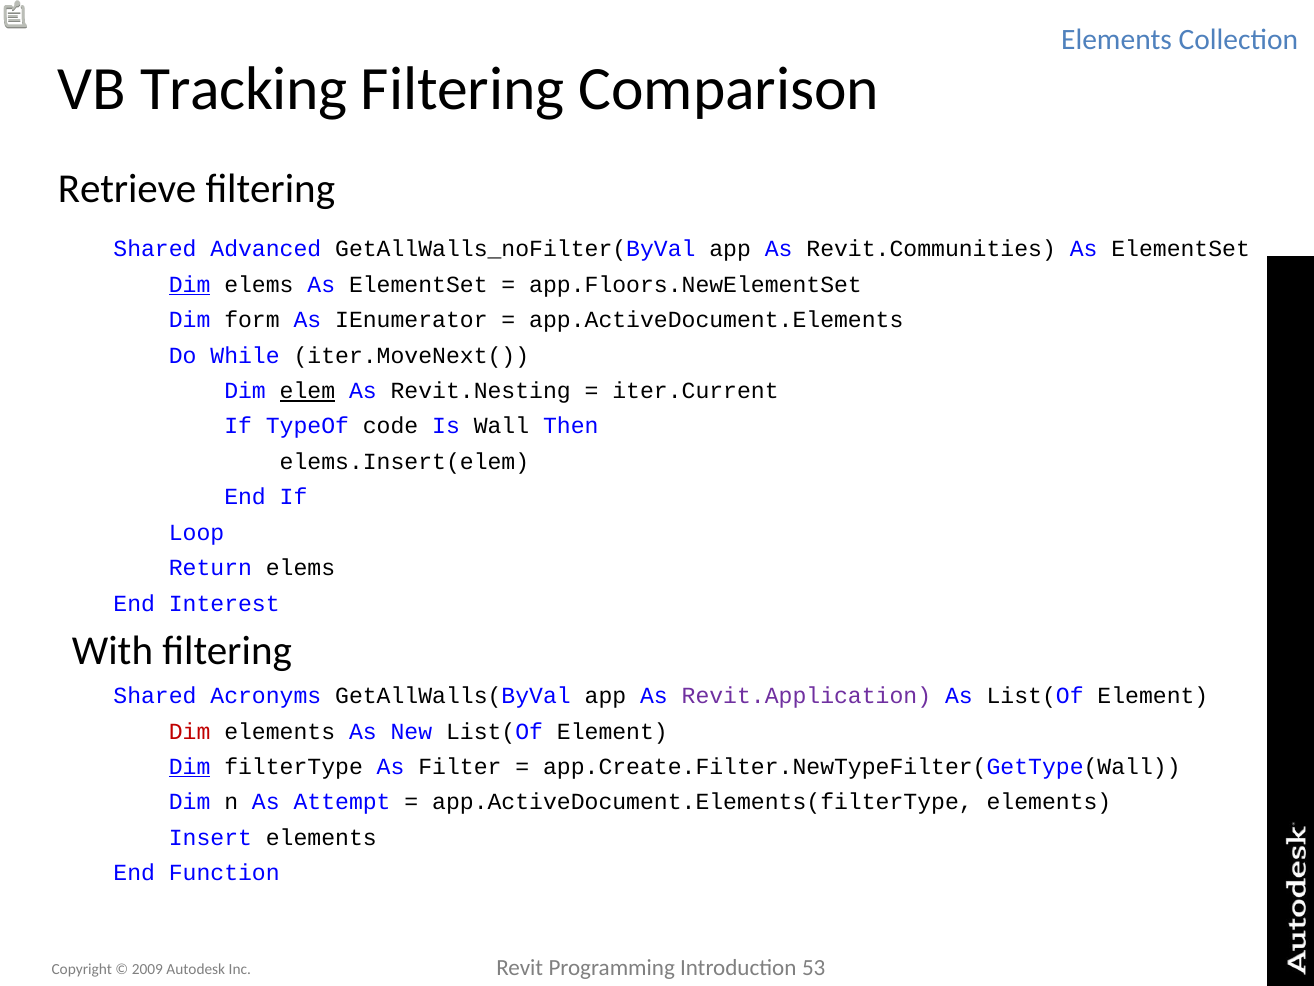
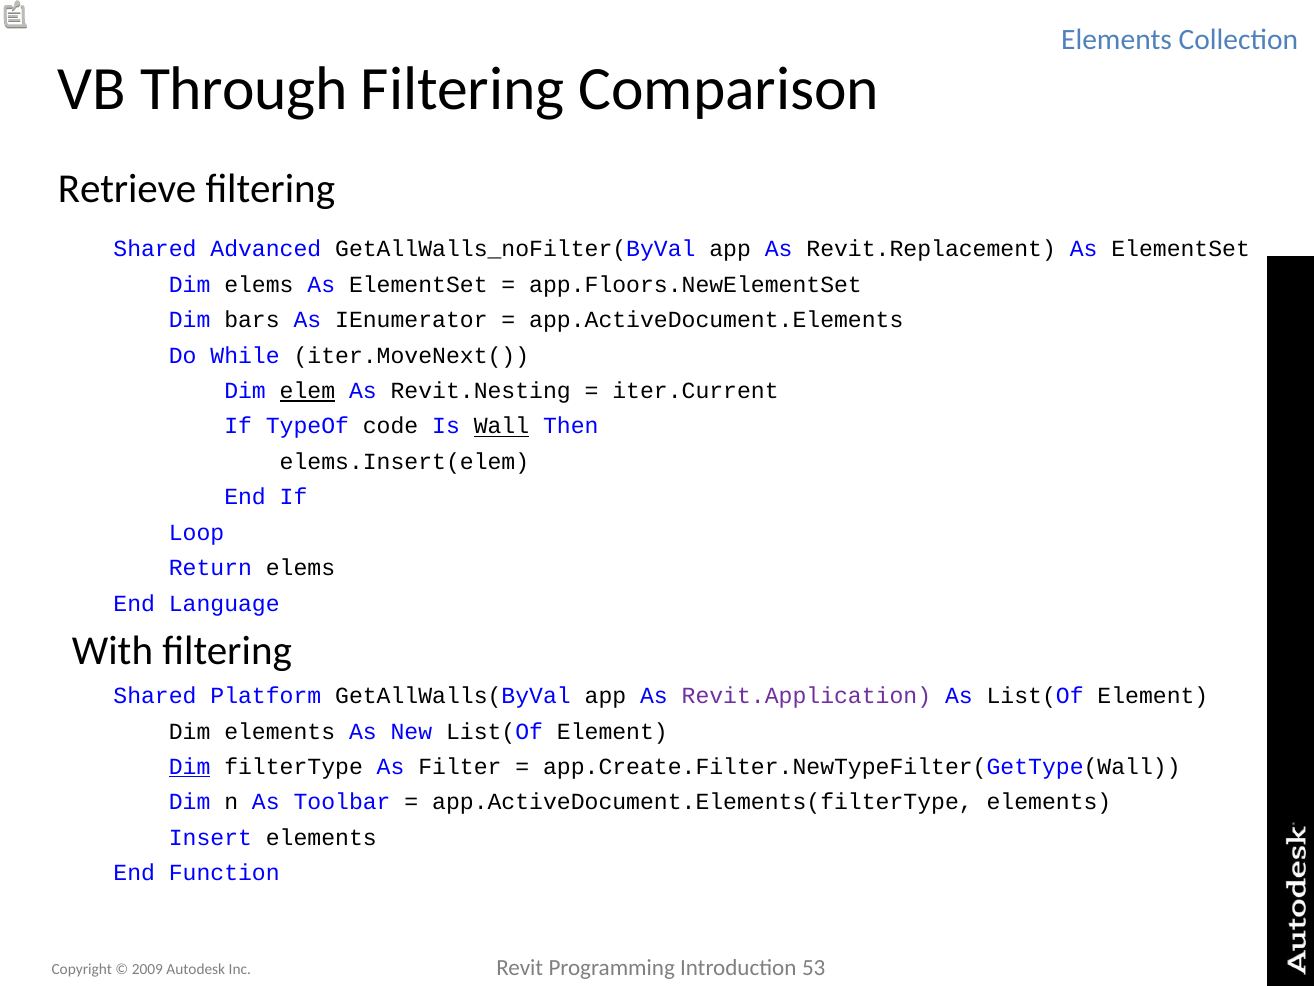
Tracking: Tracking -> Through
Revit.Communities: Revit.Communities -> Revit.Replacement
Dim at (190, 285) underline: present -> none
form: form -> bars
Wall underline: none -> present
Interest: Interest -> Language
Acronyms: Acronyms -> Platform
Dim at (190, 731) colour: red -> black
Attempt: Attempt -> Toolbar
